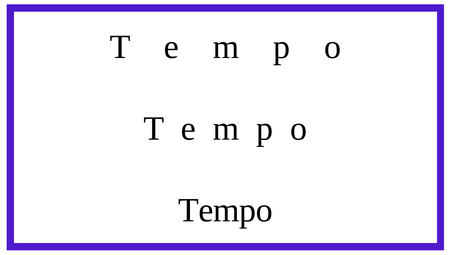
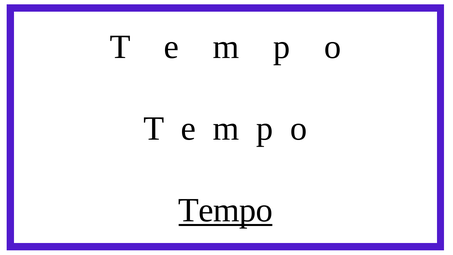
Tempo underline: none -> present
